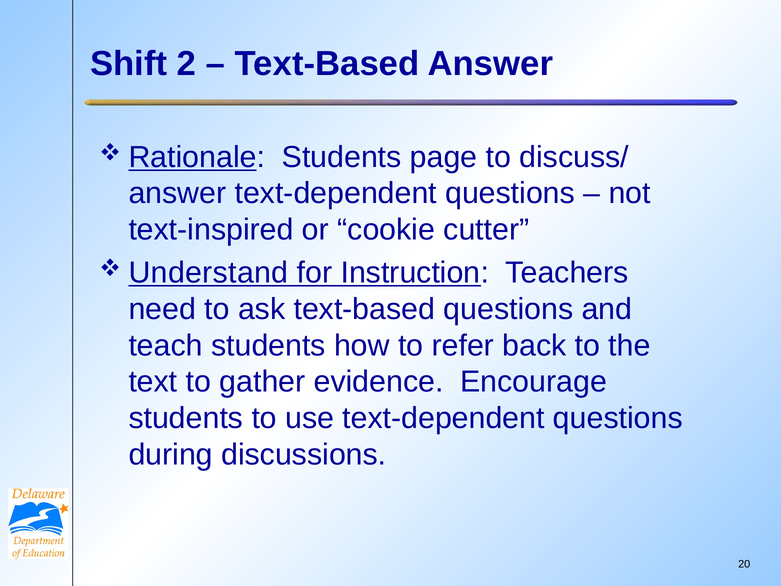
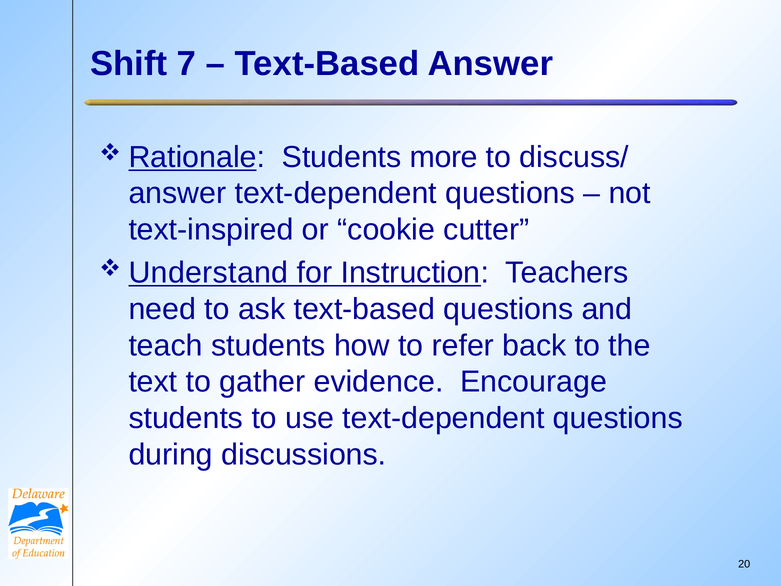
2: 2 -> 7
page: page -> more
